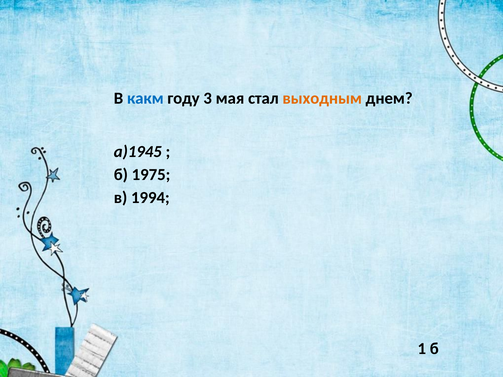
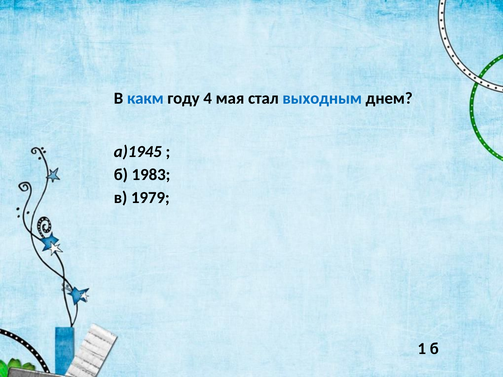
3: 3 -> 4
выходным colour: orange -> blue
1975: 1975 -> 1983
1994: 1994 -> 1979
